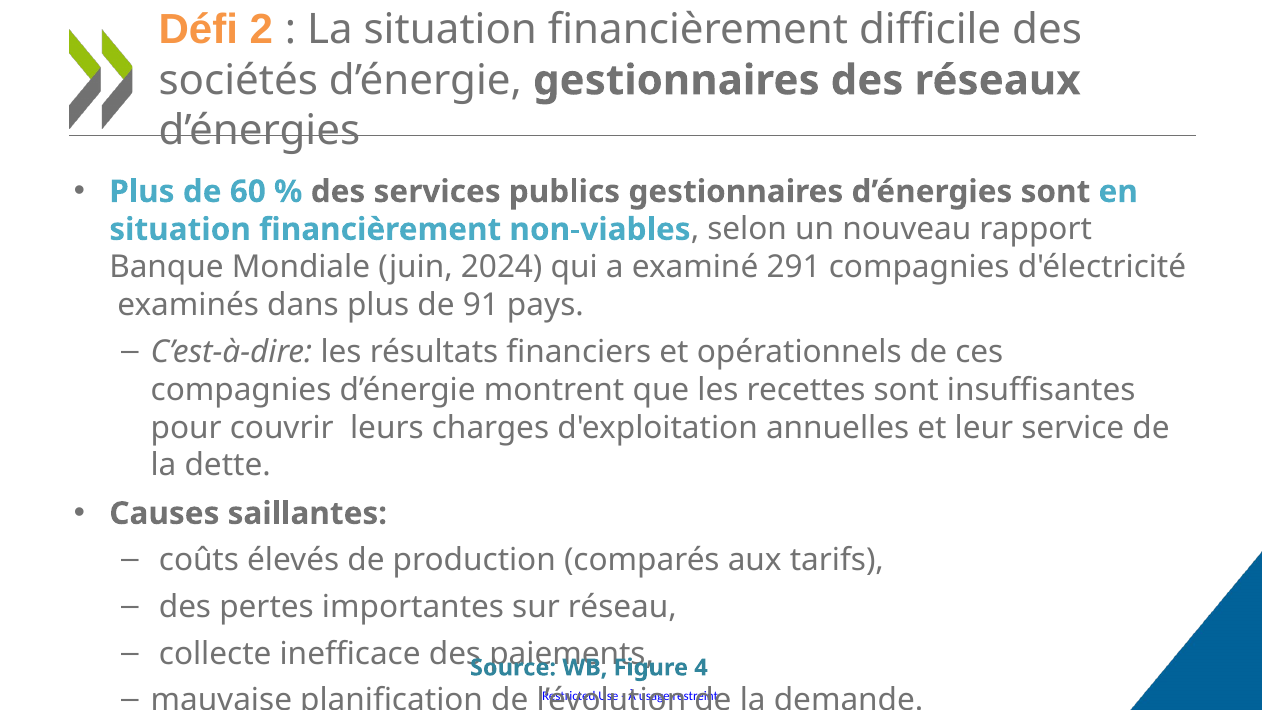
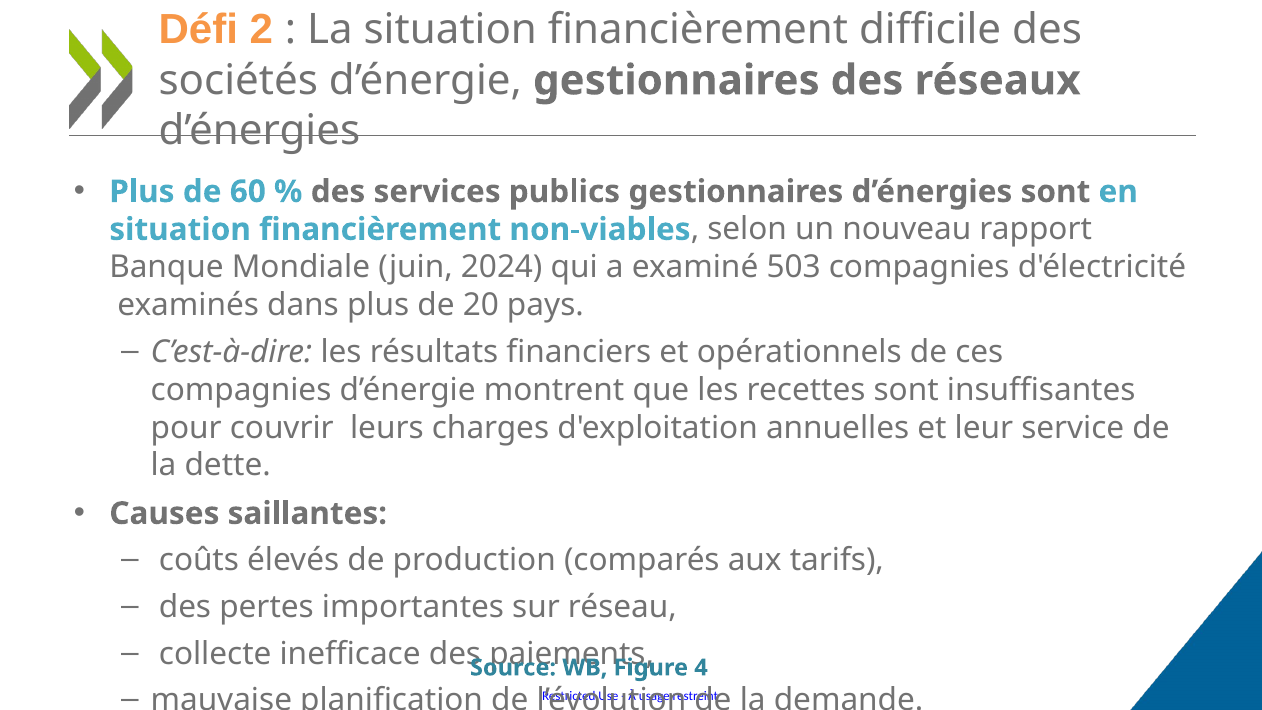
291: 291 -> 503
91: 91 -> 20
